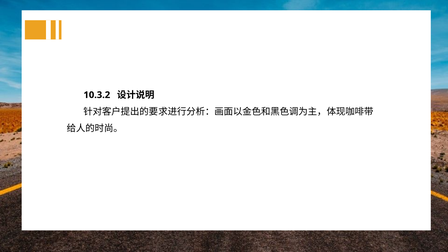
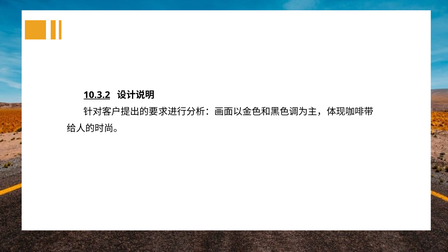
10.3.2 underline: none -> present
